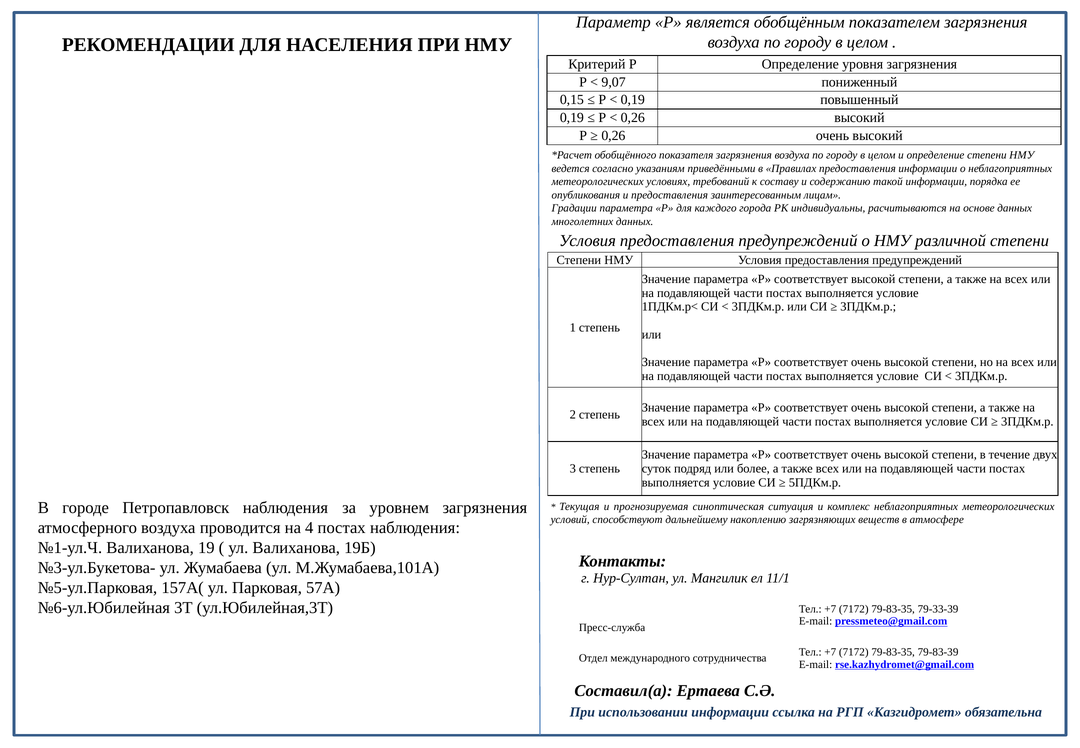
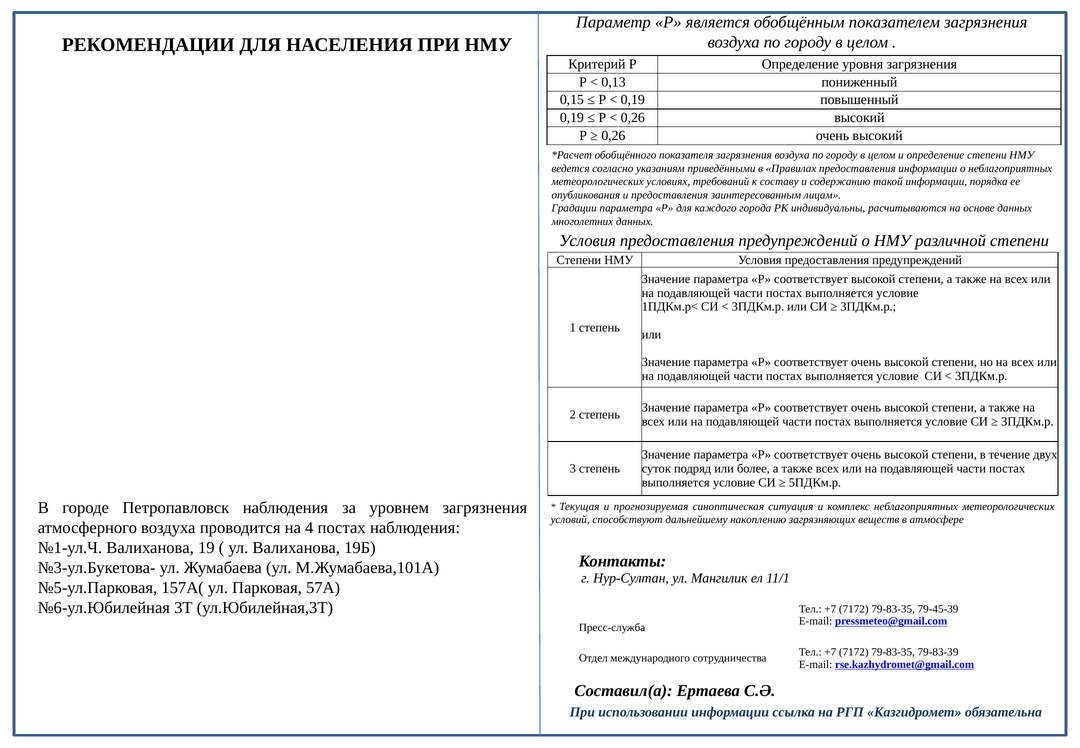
9,07: 9,07 -> 0,13
79-33-39: 79-33-39 -> 79-45-39
